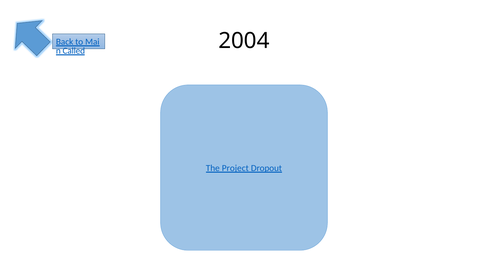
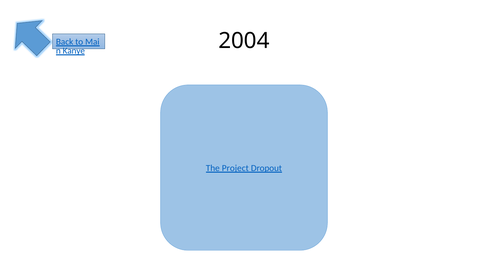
Called: Called -> Kanye
